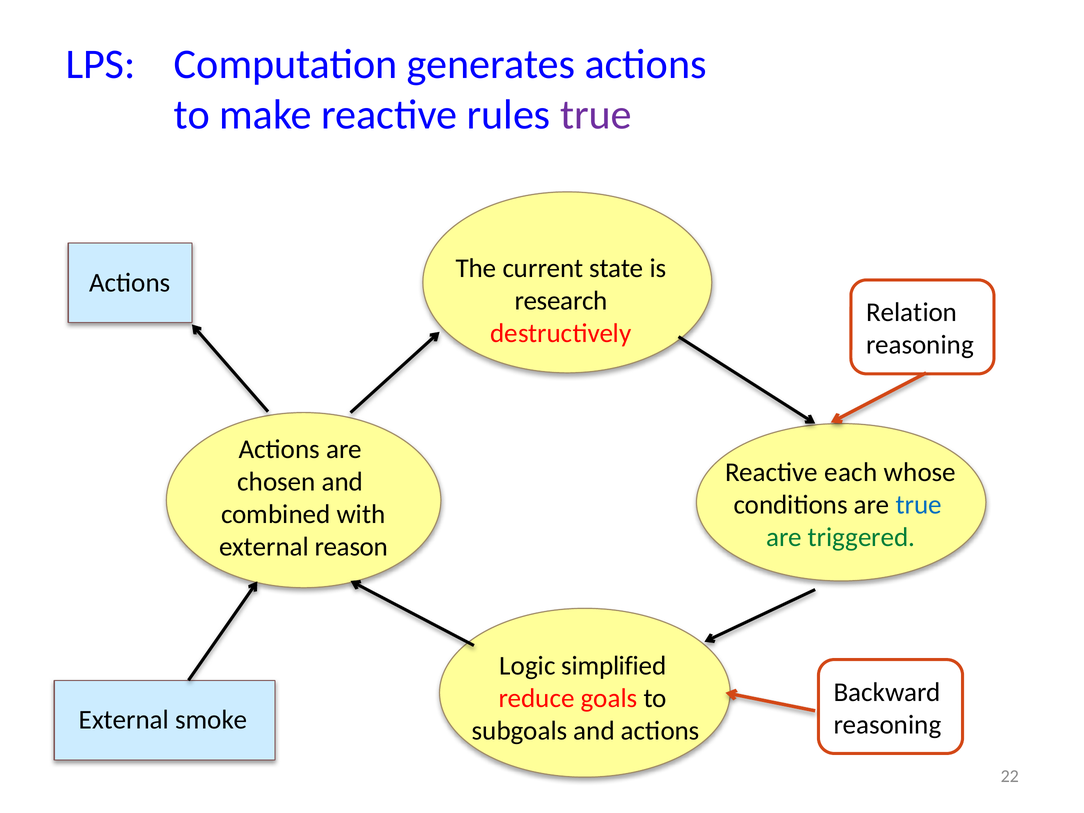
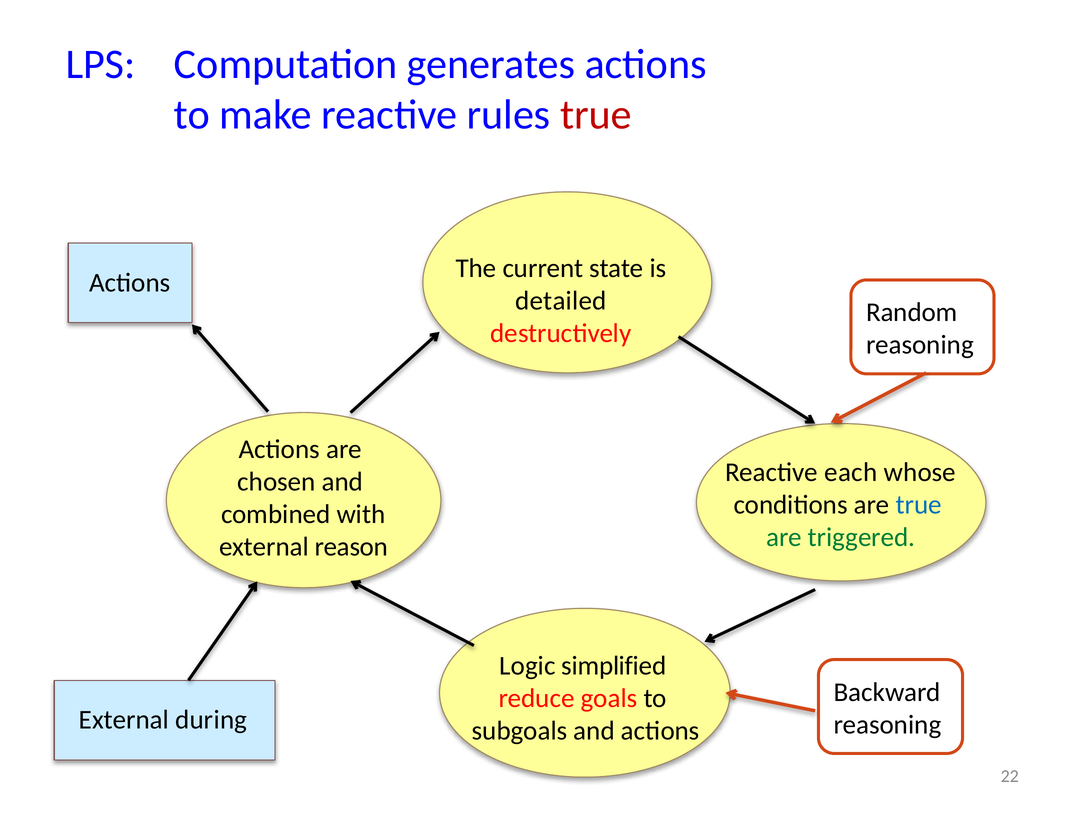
true at (596, 115) colour: purple -> red
research: research -> detailed
Relation: Relation -> Random
smoke: smoke -> during
